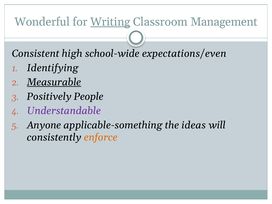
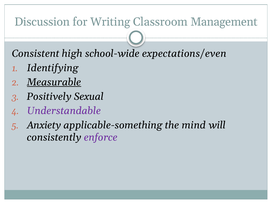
Wonderful: Wonderful -> Discussion
Writing underline: present -> none
People: People -> Sexual
Anyone: Anyone -> Anxiety
ideas: ideas -> mind
enforce colour: orange -> purple
